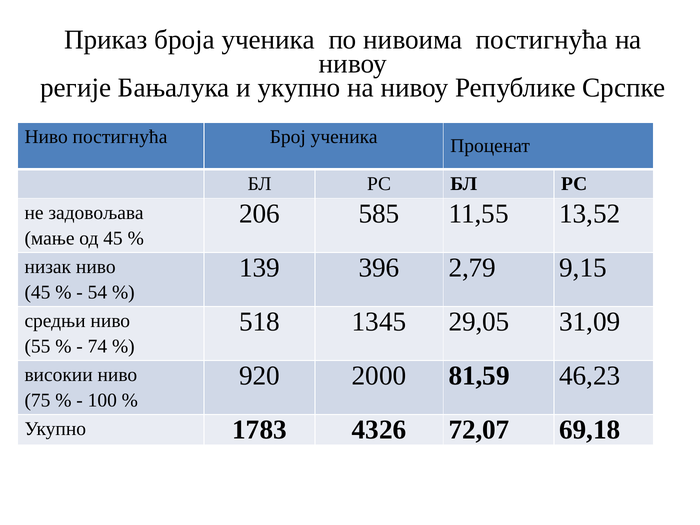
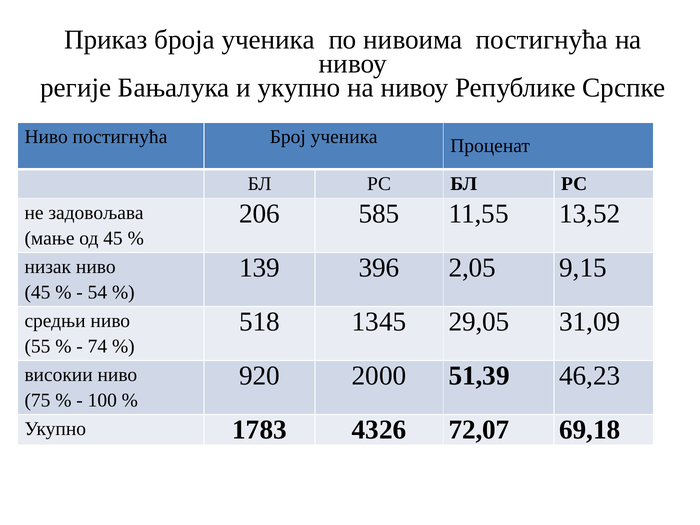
2,79: 2,79 -> 2,05
81,59: 81,59 -> 51,39
